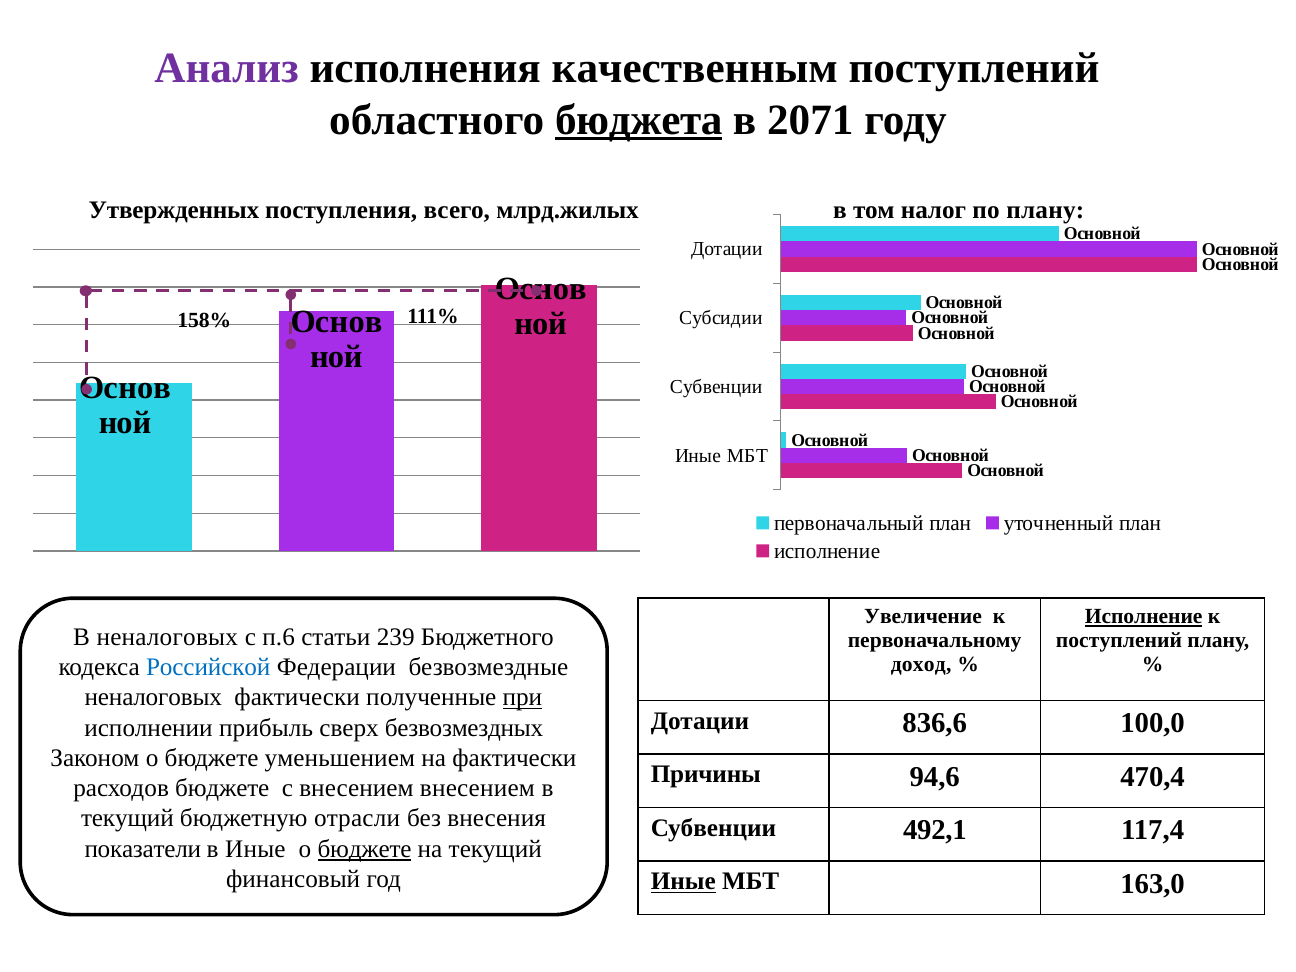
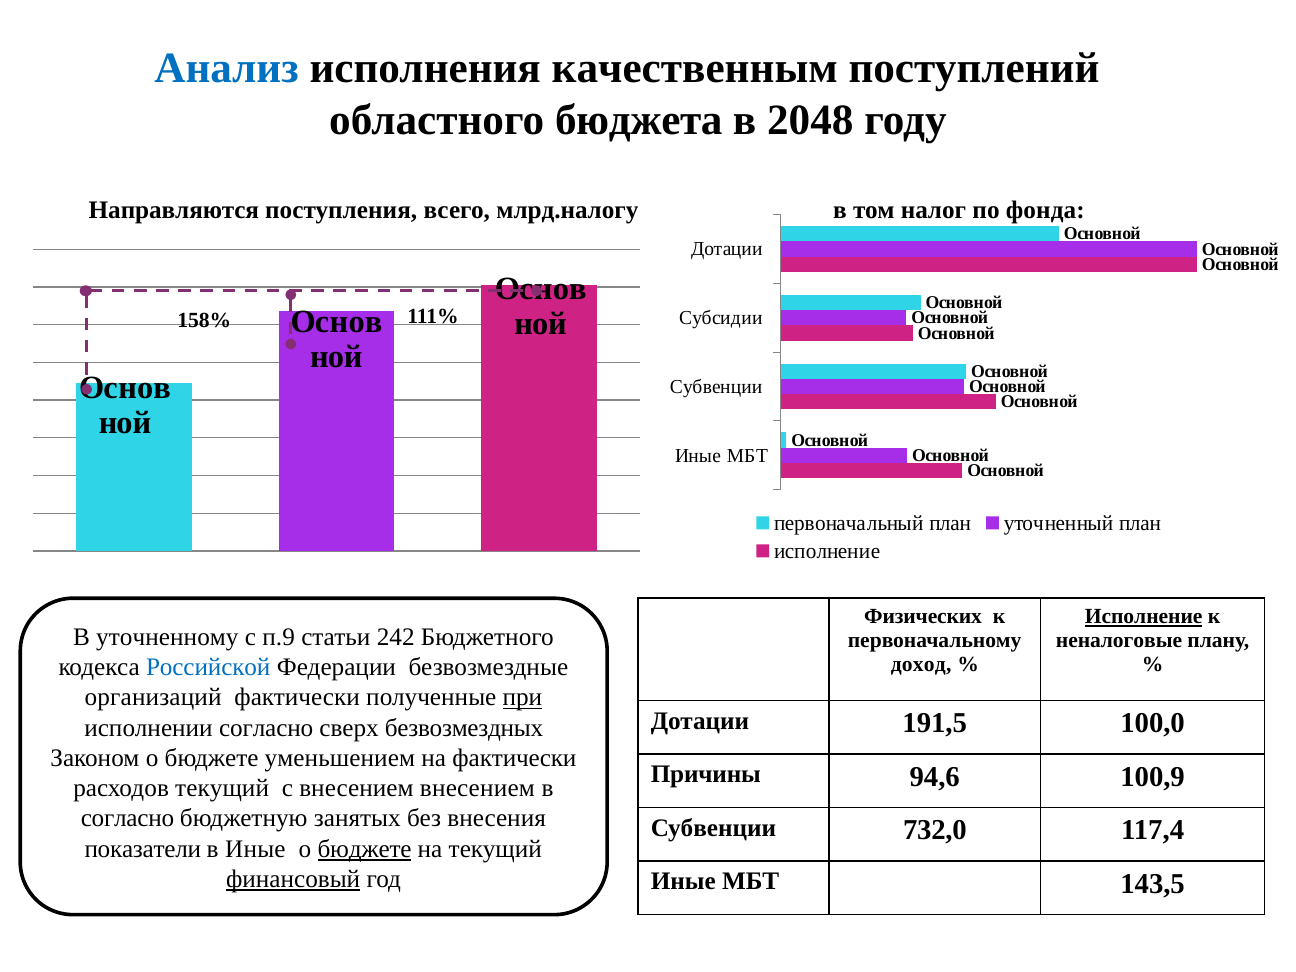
Анализ colour: purple -> blue
бюджета underline: present -> none
2071: 2071 -> 2048
Утвержденных: Утвержденных -> Направляются
млрд.жилых: млрд.жилых -> млрд.налогу
по плану: плану -> фонда
Увеличение: Увеличение -> Физических
В неналоговых: неналоговых -> уточненному
п.6: п.6 -> п.9
239: 239 -> 242
поступлений at (1119, 641): поступлений -> неналоговые
неналоговых at (153, 698): неналоговых -> организаций
836,6: 836,6 -> 191,5
исполнении прибыль: прибыль -> согласно
470,4: 470,4 -> 100,9
расходов бюджете: бюджете -> текущий
текущий at (127, 819): текущий -> согласно
отрасли: отрасли -> занятых
492,1: 492,1 -> 732,0
финансовый underline: none -> present
Иные at (683, 882) underline: present -> none
163,0: 163,0 -> 143,5
